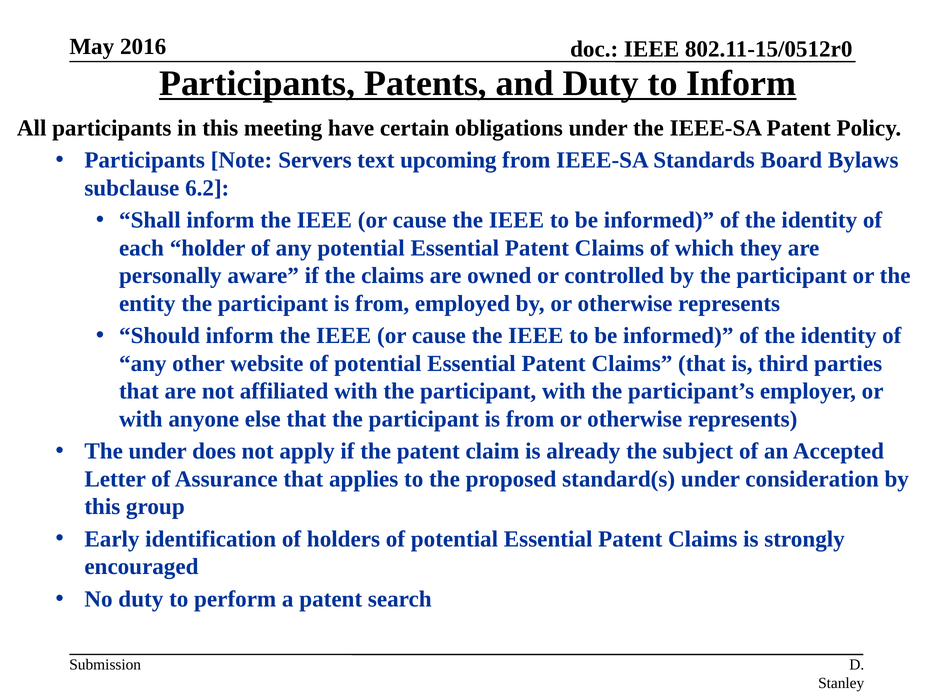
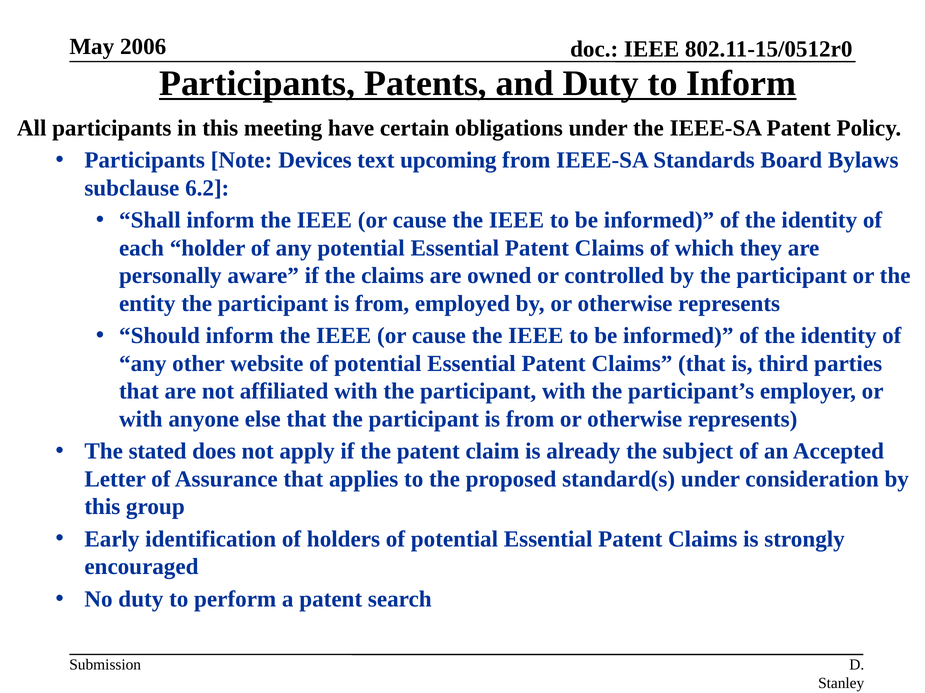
2016: 2016 -> 2006
Servers: Servers -> Devices
The under: under -> stated
